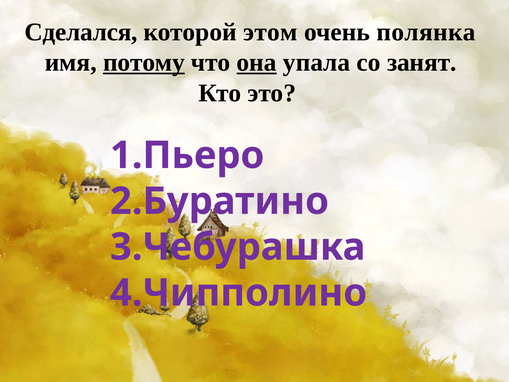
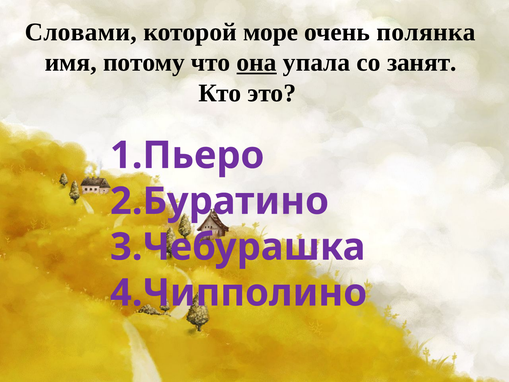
Сделался: Сделался -> Словами
этом: этом -> море
потому underline: present -> none
